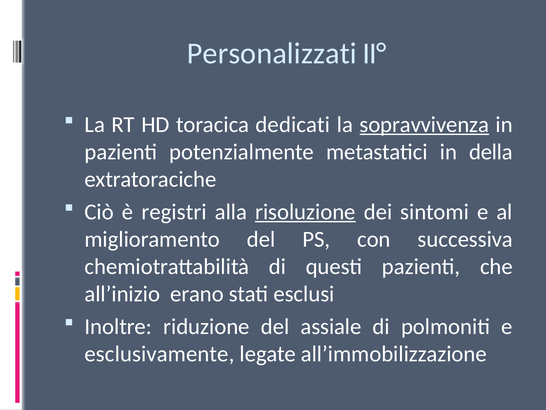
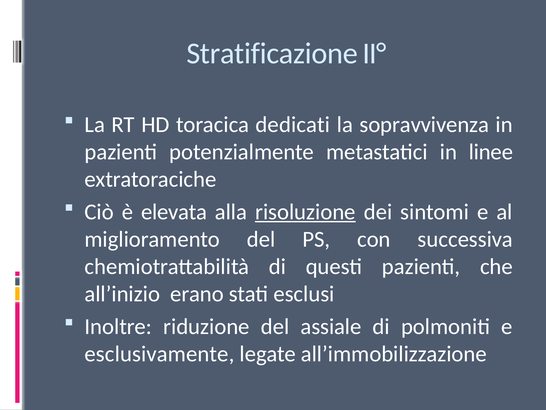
Personalizzati: Personalizzati -> Stratificazione
sopravvivenza underline: present -> none
della: della -> linee
registri: registri -> elevata
